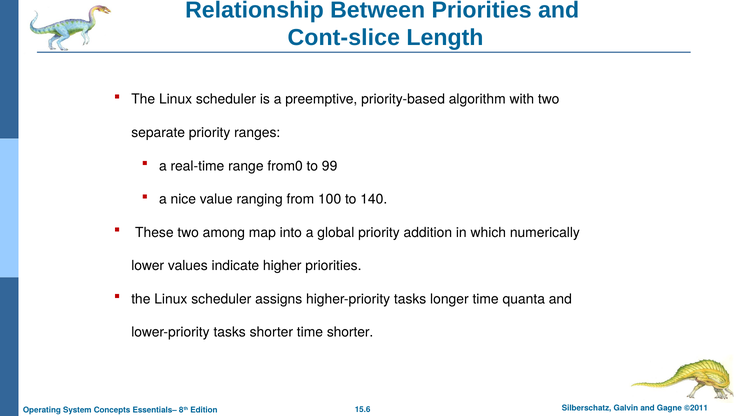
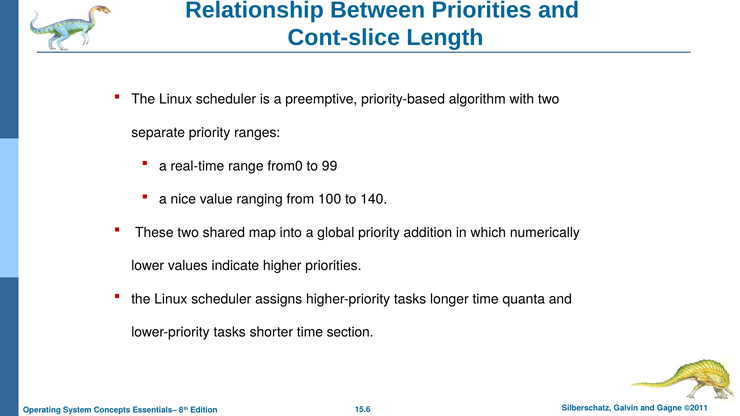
among: among -> shared
time shorter: shorter -> section
